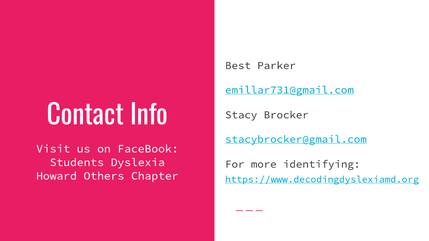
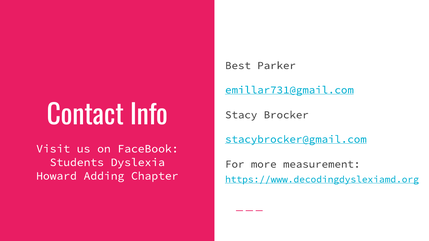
identifying: identifying -> measurement
Others: Others -> Adding
